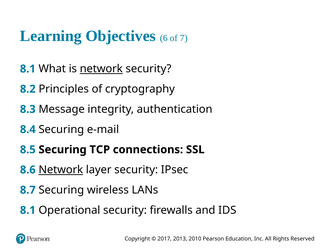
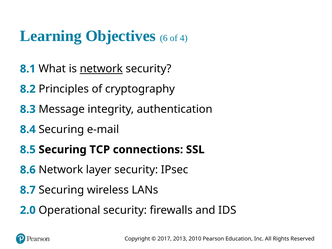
7: 7 -> 4
Network at (61, 170) underline: present -> none
8.1 at (28, 210): 8.1 -> 2.0
